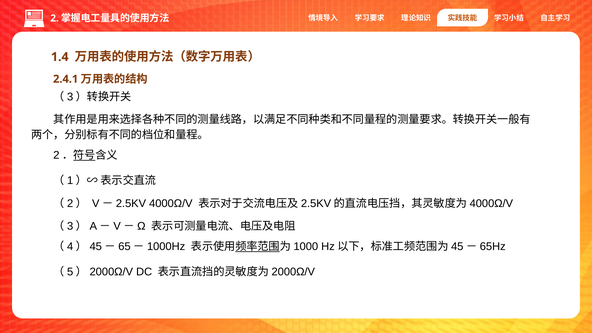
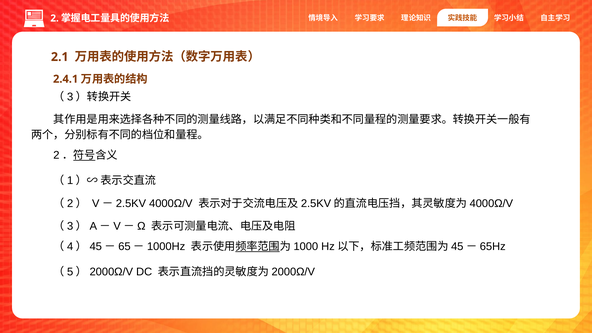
1.4: 1.4 -> 2.1
